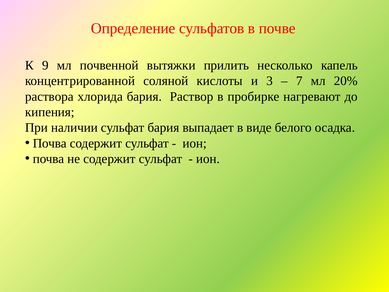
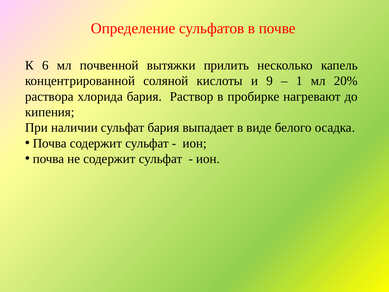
9: 9 -> 6
3: 3 -> 9
7: 7 -> 1
